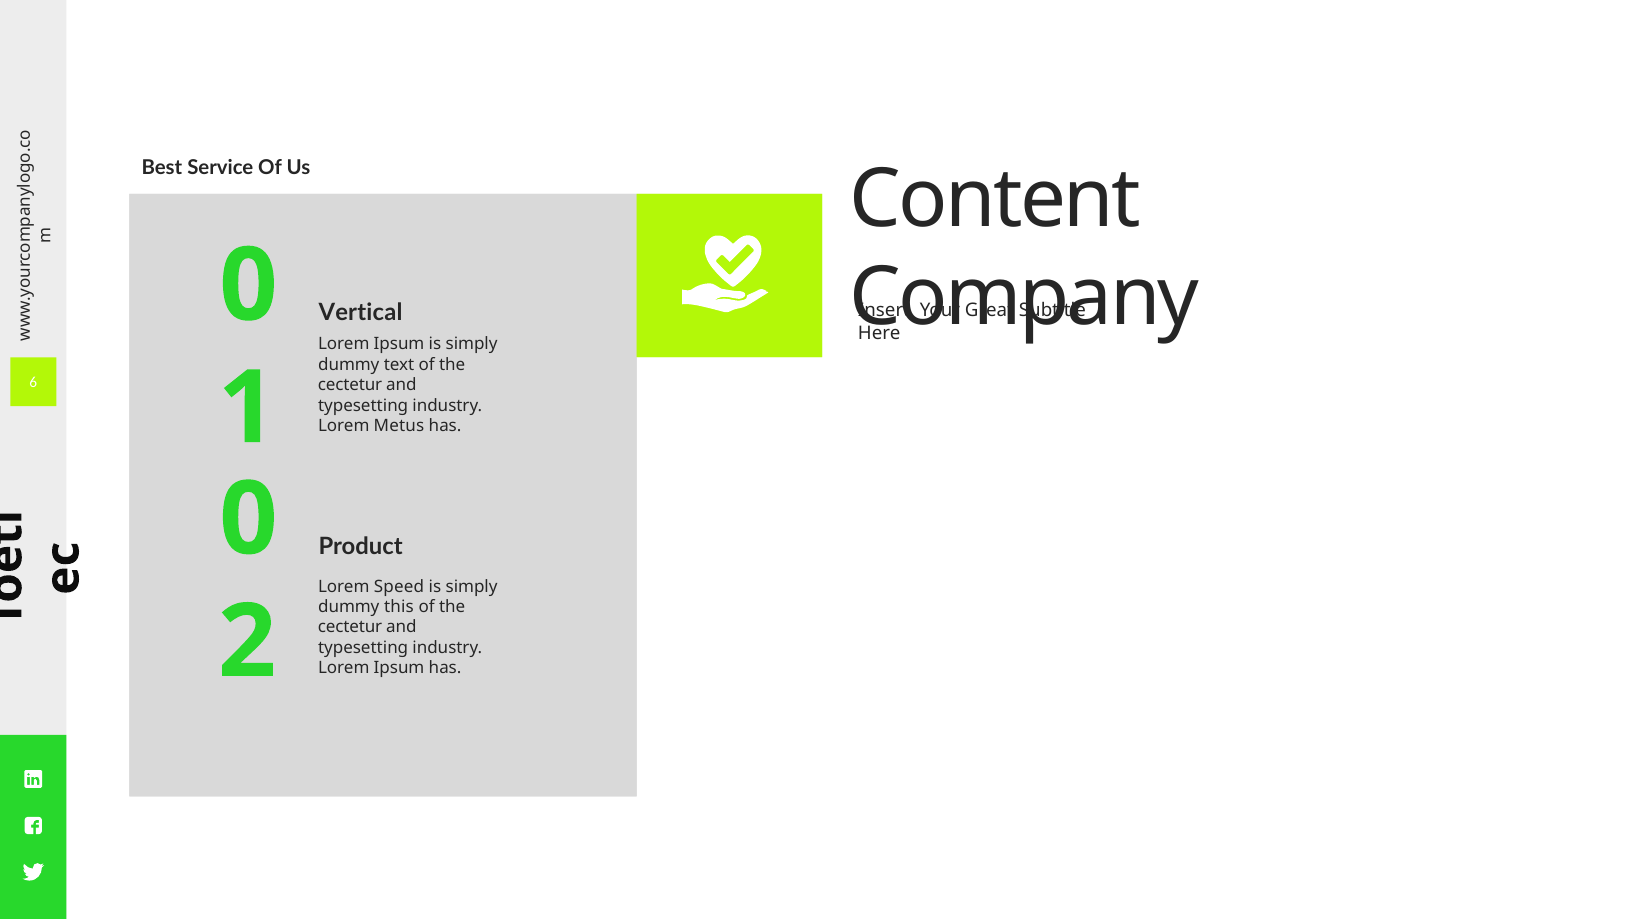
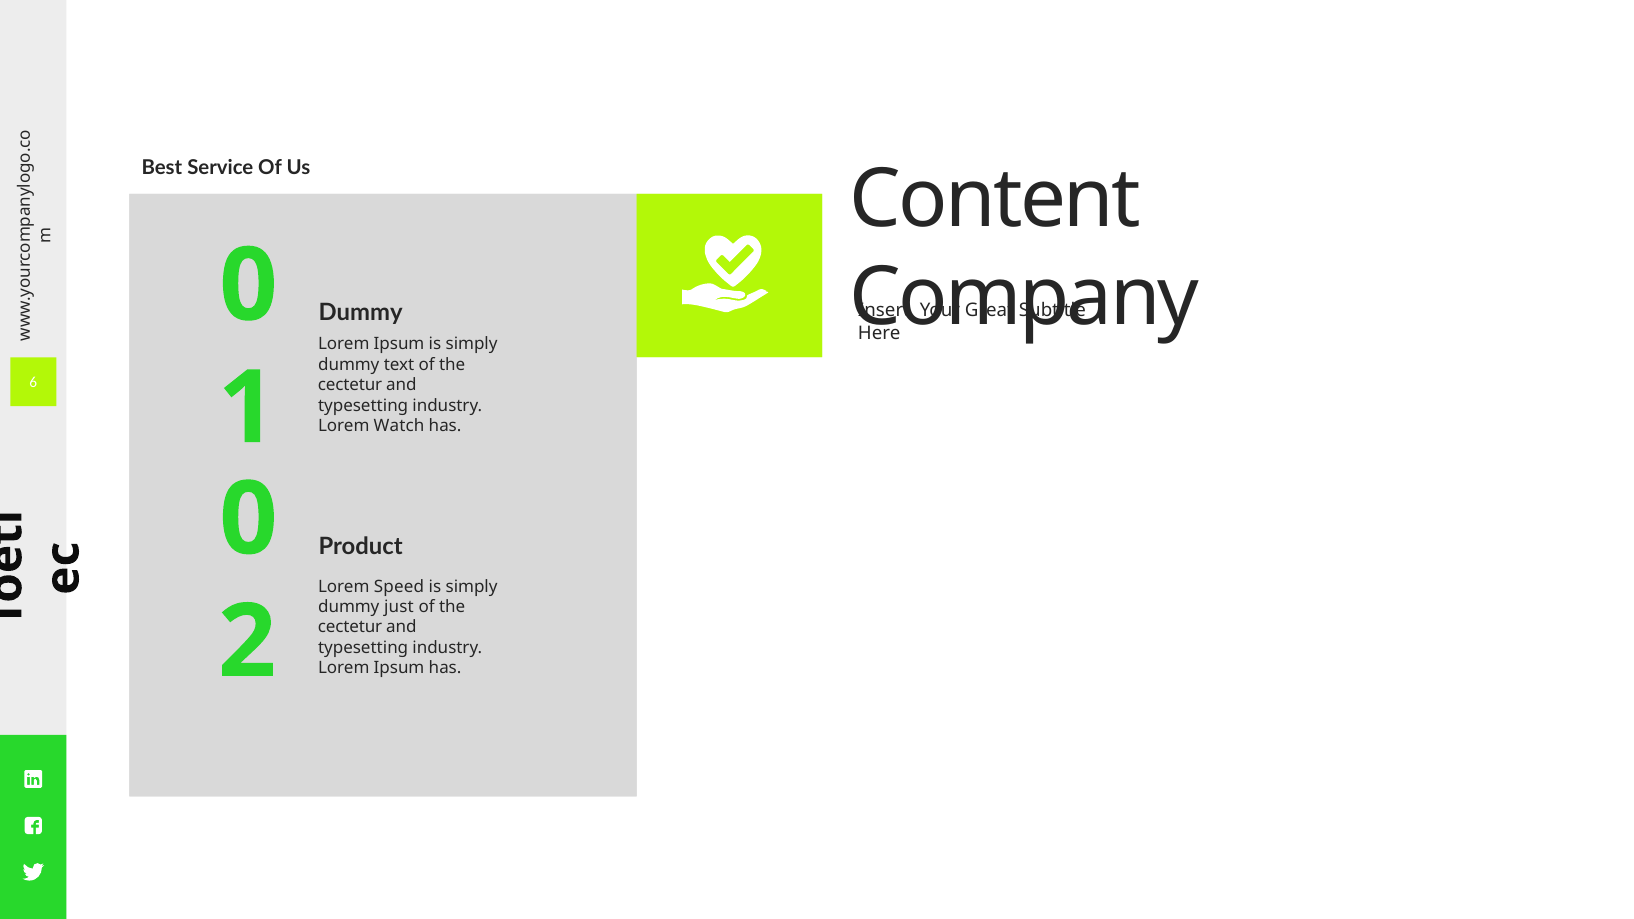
Vertical at (361, 312): Vertical -> Dummy
Metus: Metus -> Watch
this: this -> just
